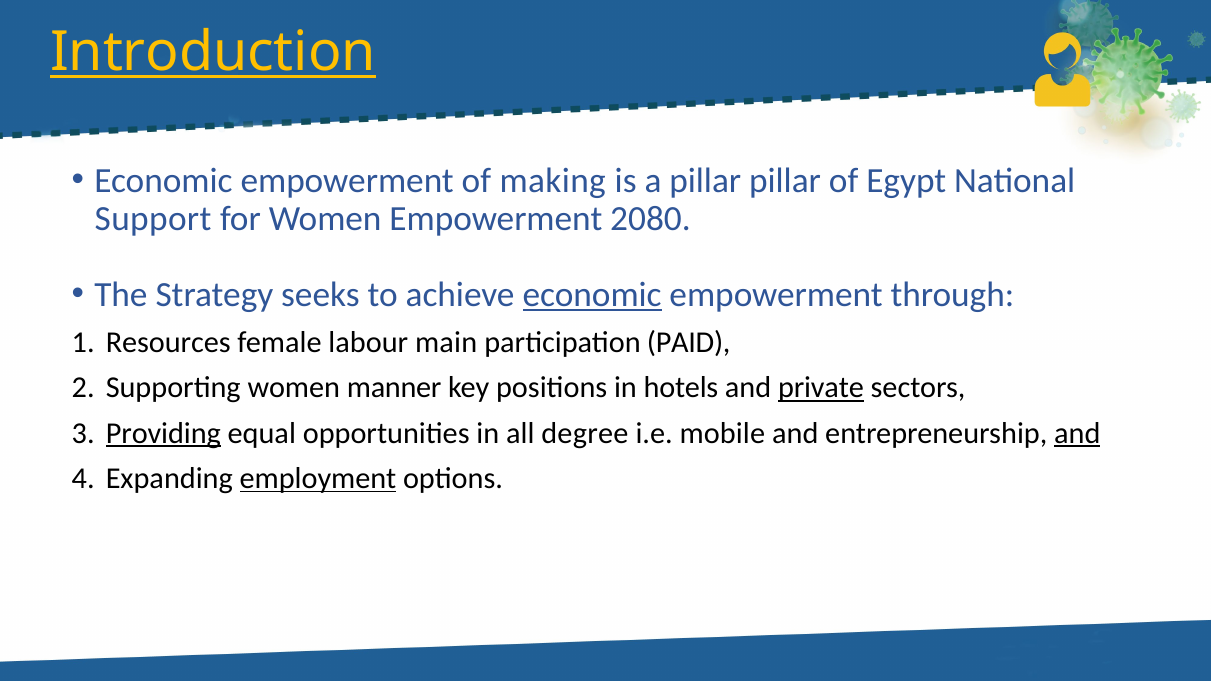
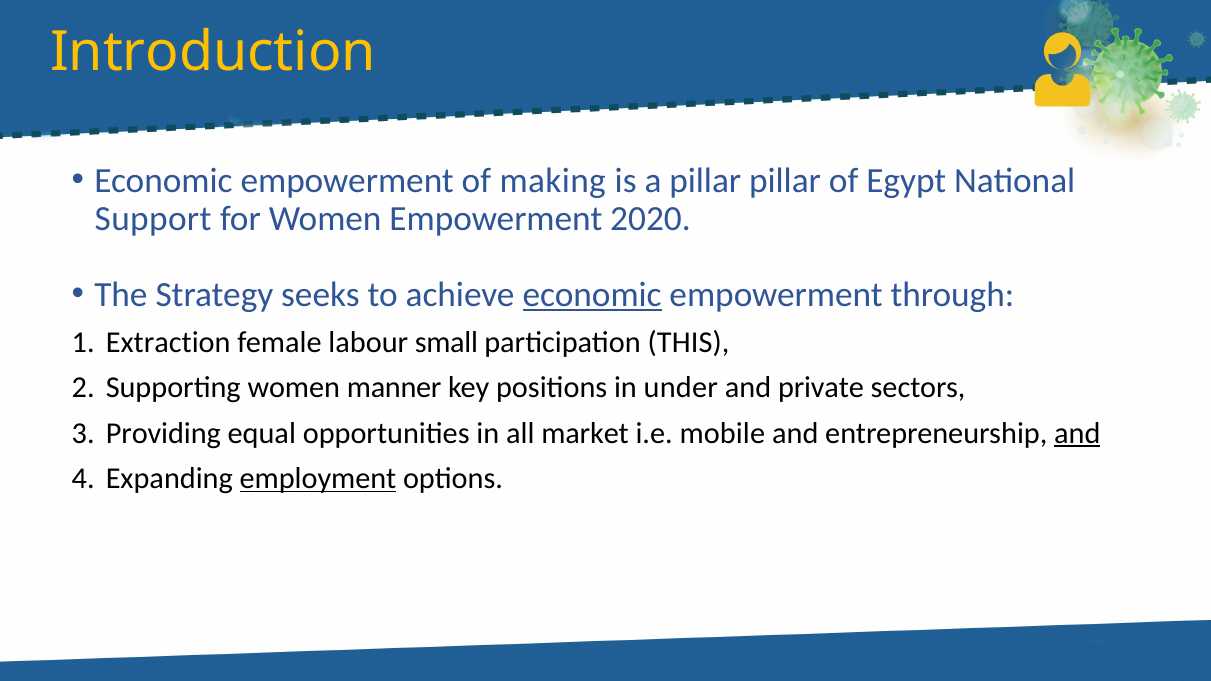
Introduction underline: present -> none
2080: 2080 -> 2020
Resources: Resources -> Extraction
main: main -> small
PAID: PAID -> THIS
hotels: hotels -> under
private underline: present -> none
Providing underline: present -> none
degree: degree -> market
